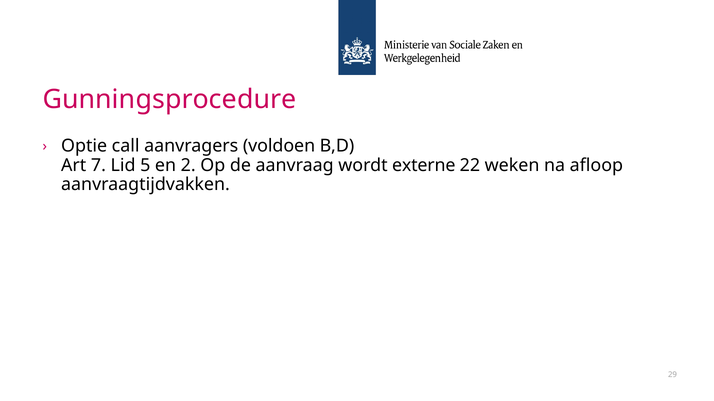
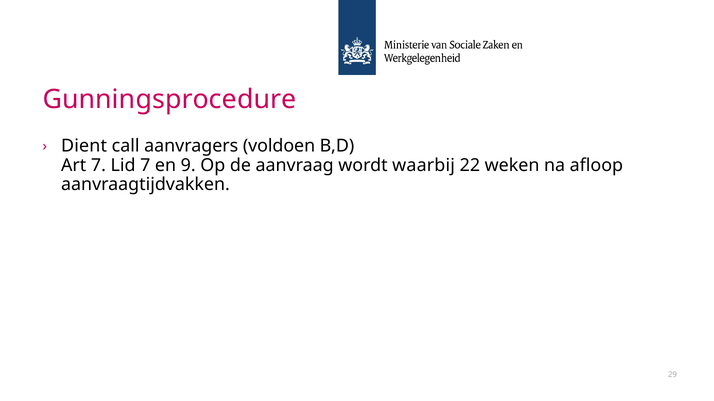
Optie: Optie -> Dient
Lid 5: 5 -> 7
2: 2 -> 9
externe: externe -> waarbij
